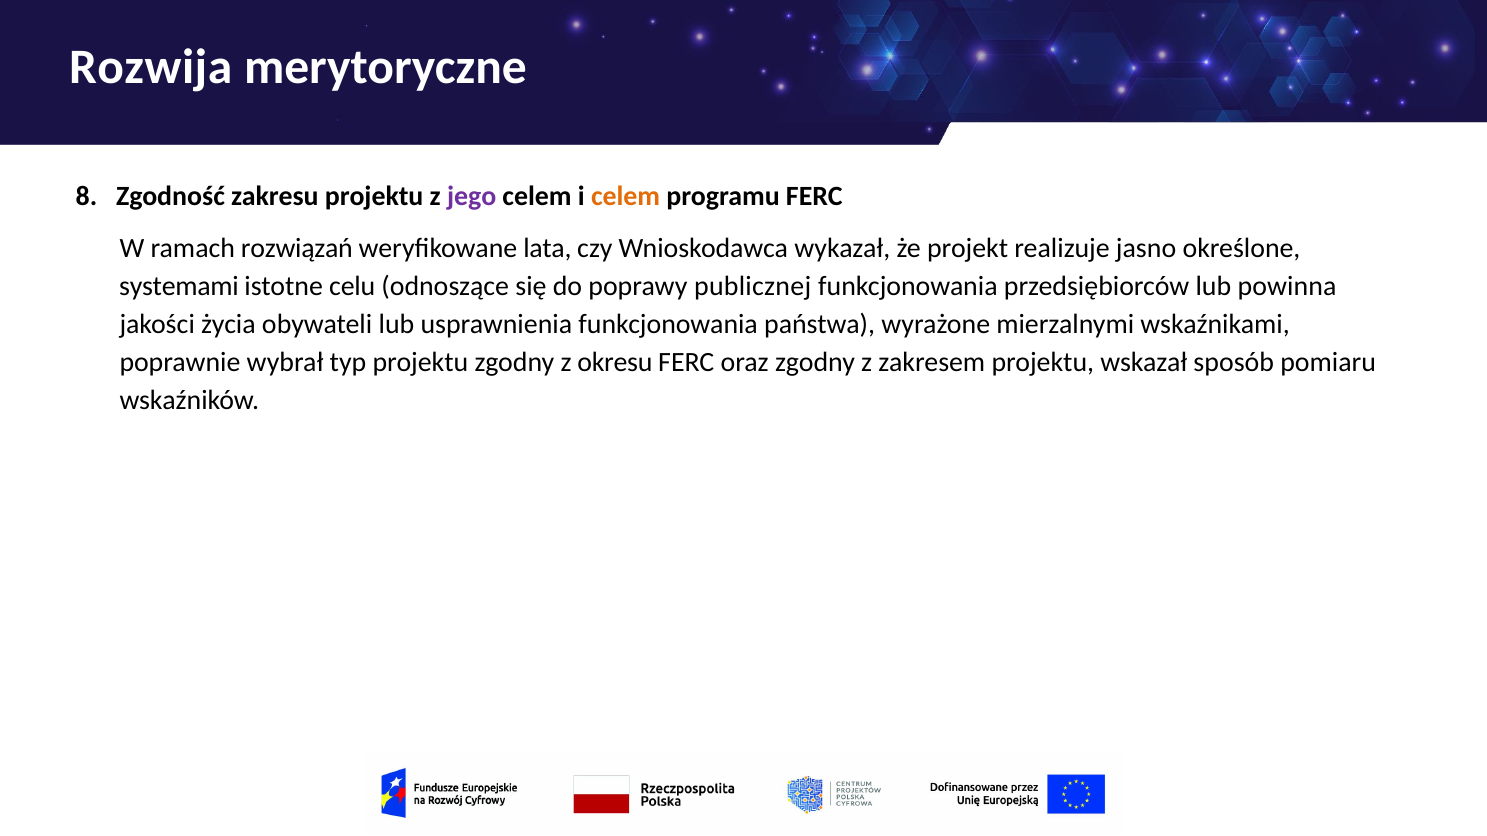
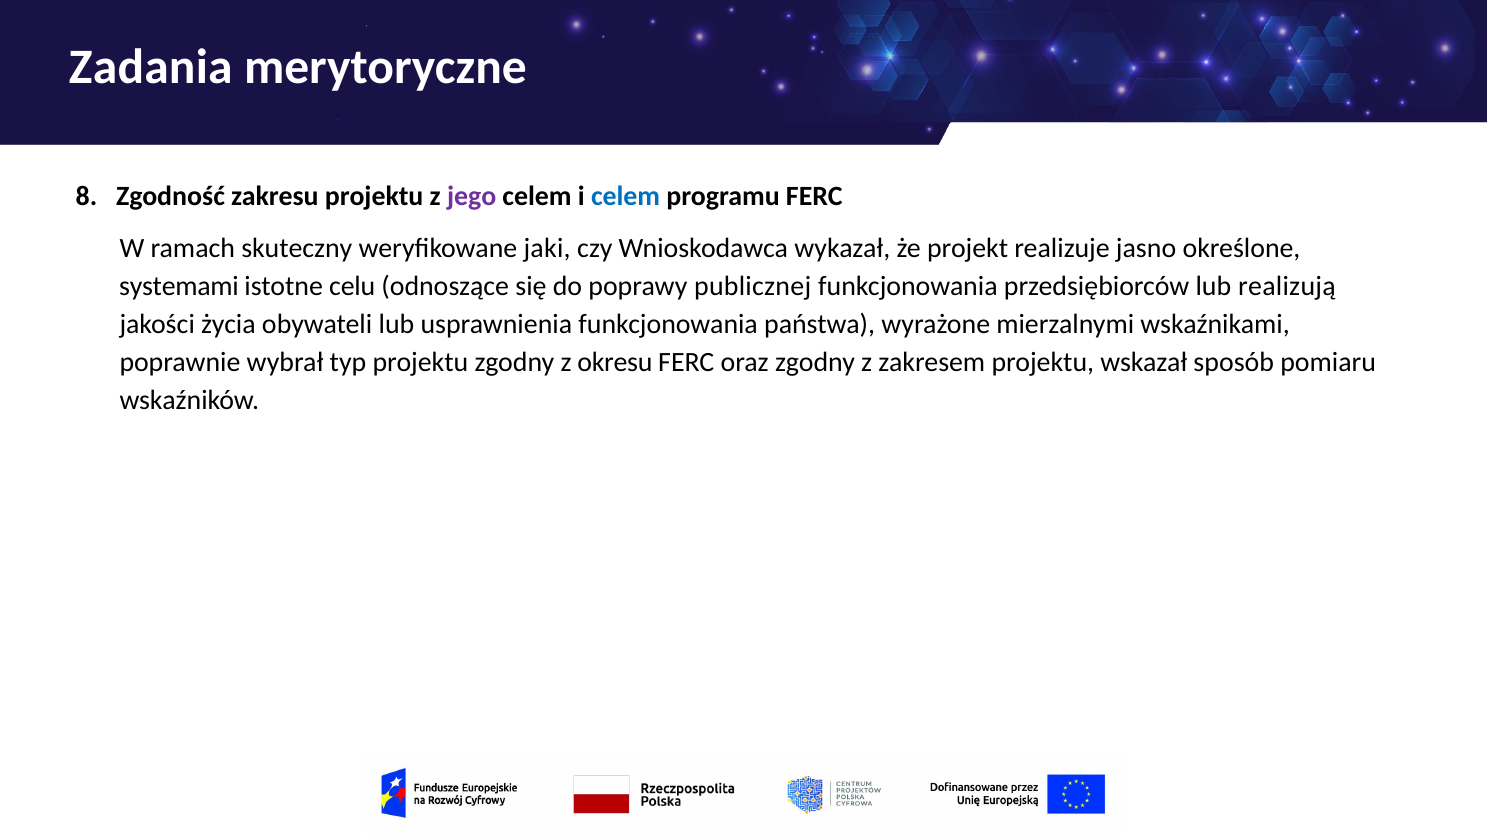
Rozwija: Rozwija -> Zadania
celem at (626, 196) colour: orange -> blue
rozwiązań: rozwiązań -> skuteczny
lata: lata -> jaki
powinna: powinna -> realizują
